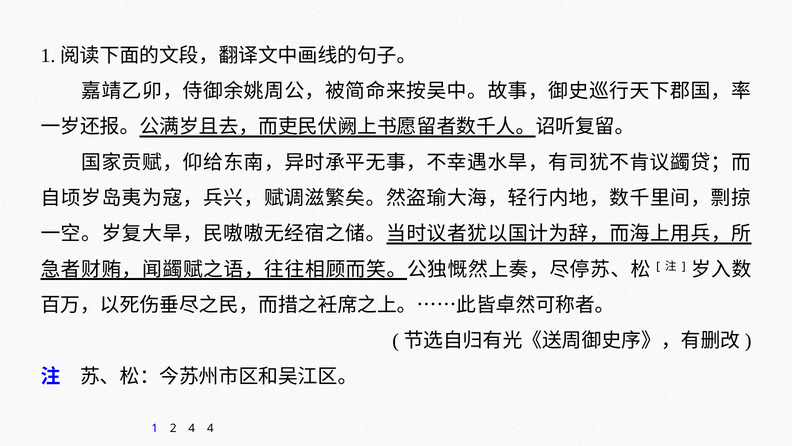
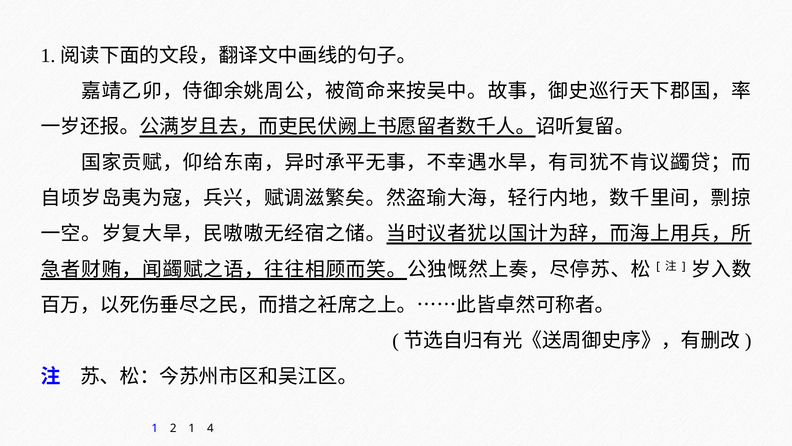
2 4: 4 -> 1
